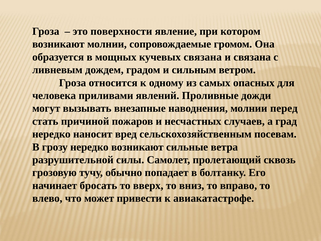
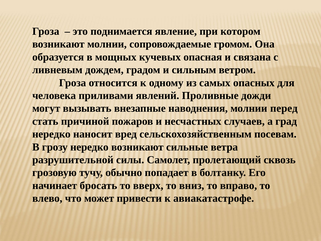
поверхности: поверхности -> поднимается
кучевых связана: связана -> опасная
